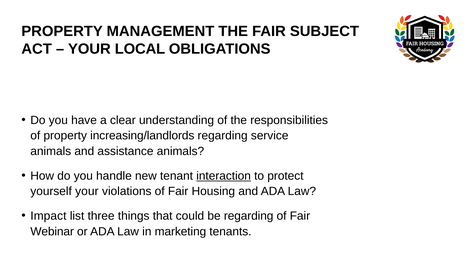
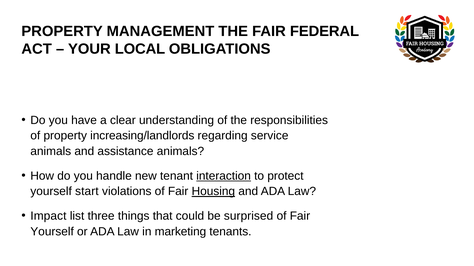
SUBJECT: SUBJECT -> FEDERAL
yourself your: your -> start
Housing underline: none -> present
be regarding: regarding -> surprised
Webinar at (52, 232): Webinar -> Yourself
